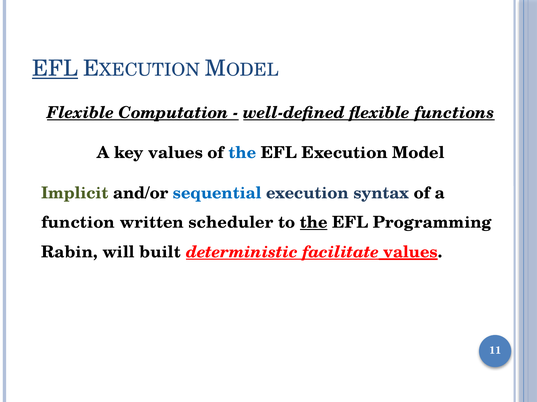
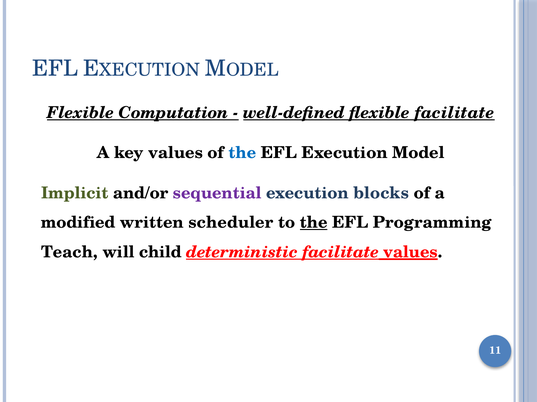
EFL at (55, 69) underline: present -> none
flexible functions: functions -> facilitate
sequential colour: blue -> purple
syntax: syntax -> blocks
function: function -> modified
Rabin: Rabin -> Teach
built: built -> child
